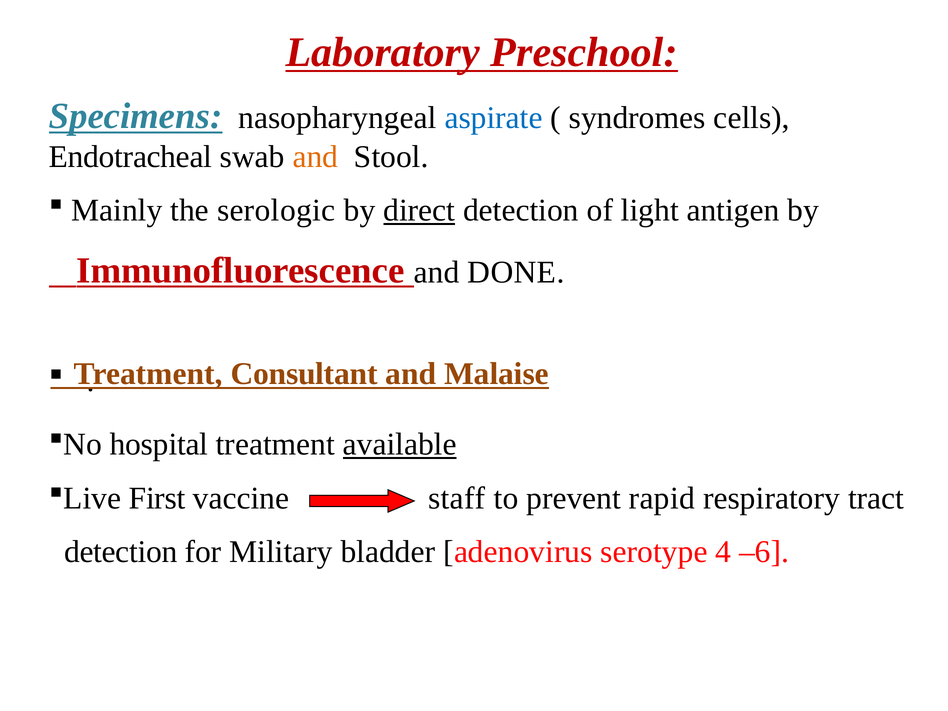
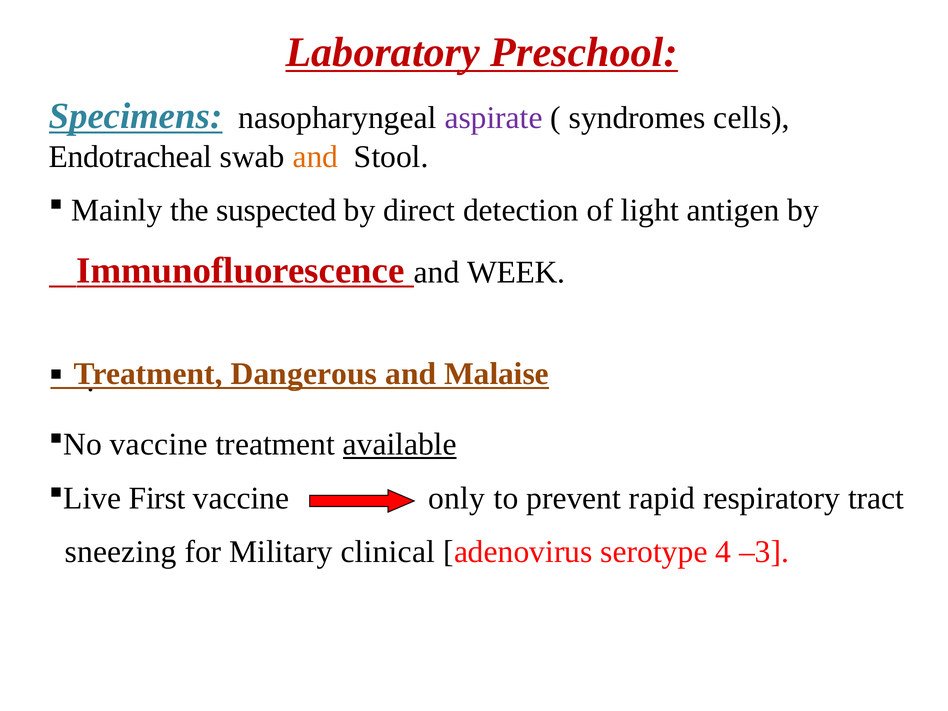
aspirate colour: blue -> purple
serologic: serologic -> suspected
direct underline: present -> none
DONE: DONE -> WEEK
Consultant: Consultant -> Dangerous
hospital at (159, 445): hospital -> vaccine
staff: staff -> only
detection at (121, 552): detection -> sneezing
bladder: bladder -> clinical
–6: –6 -> –3
